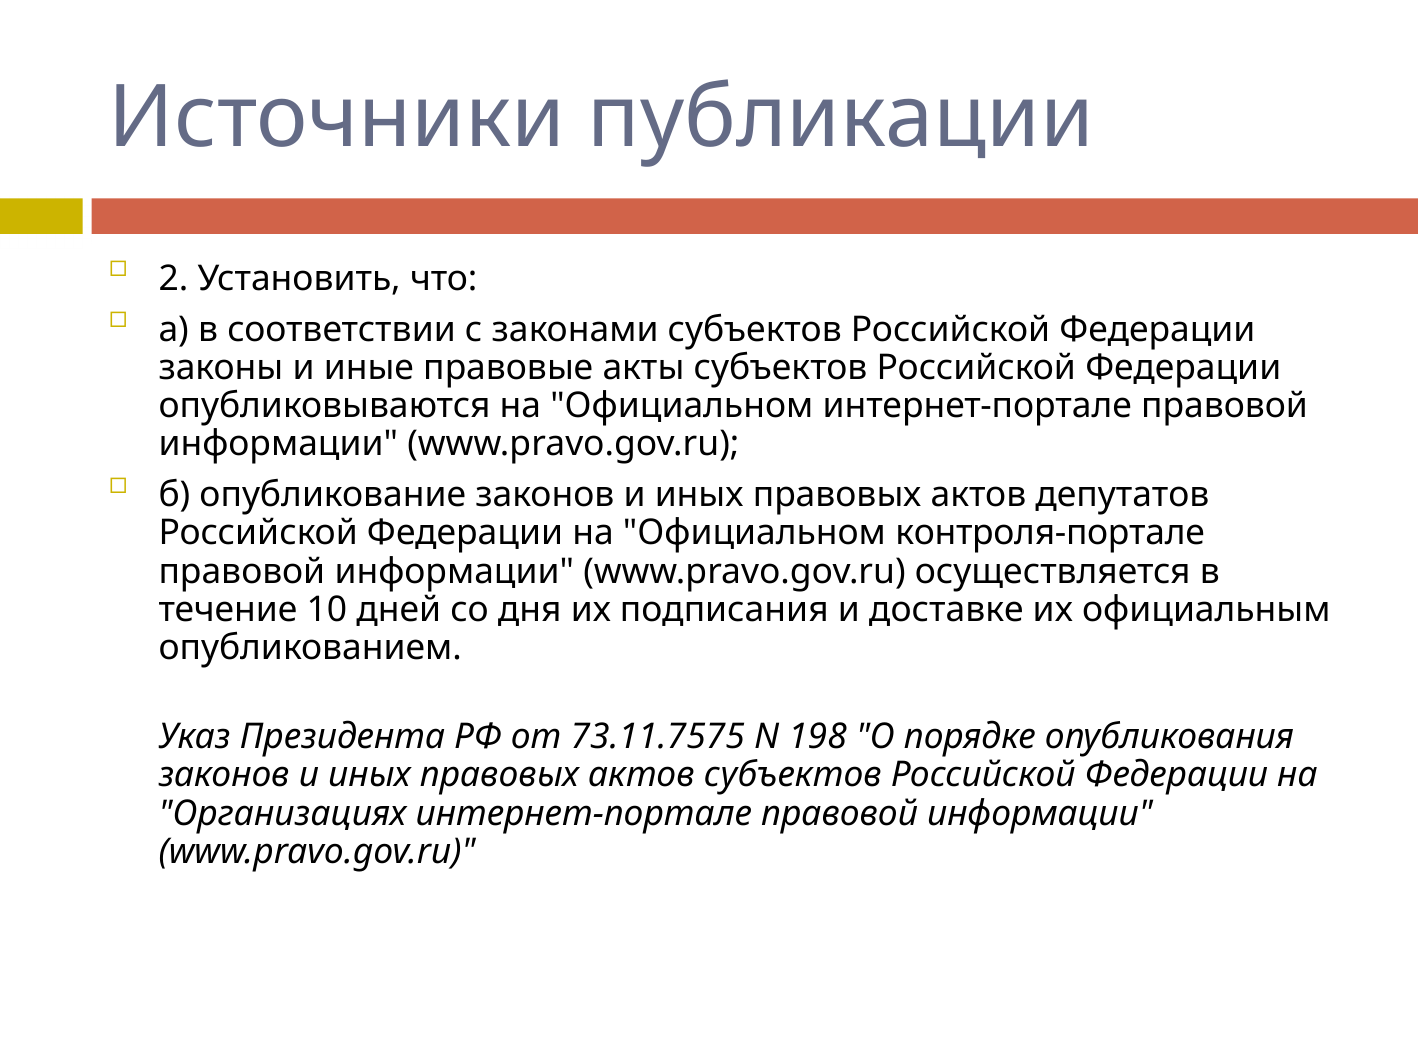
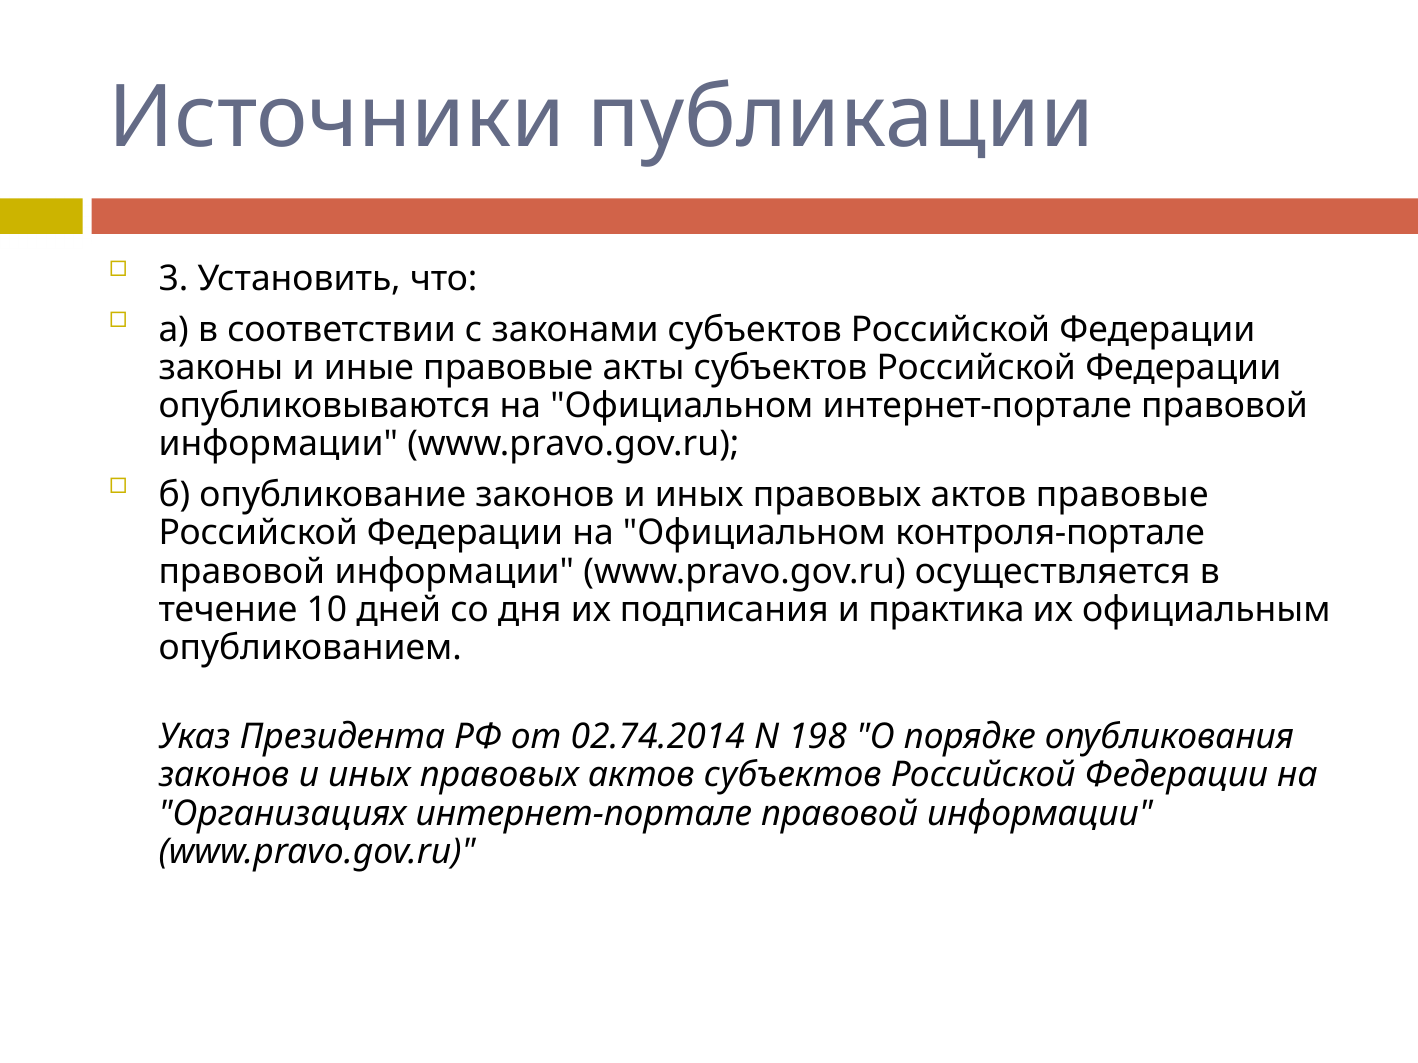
2: 2 -> 3
актов депутатов: депутатов -> правовые
доставке: доставке -> практика
73.11.7575: 73.11.7575 -> 02.74.2014
